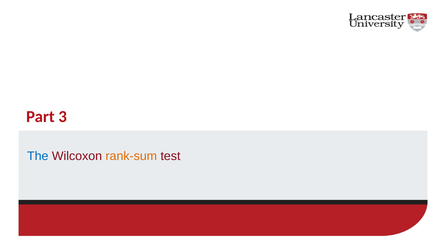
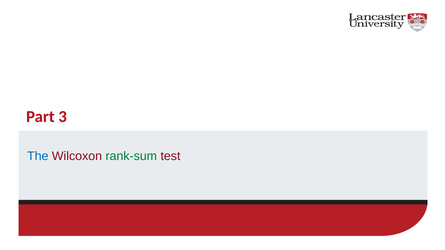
rank-sum colour: orange -> green
